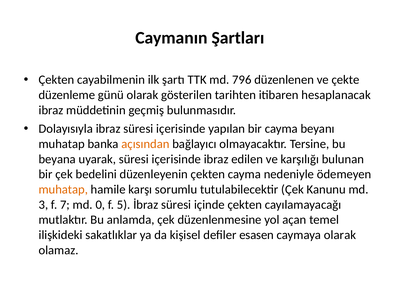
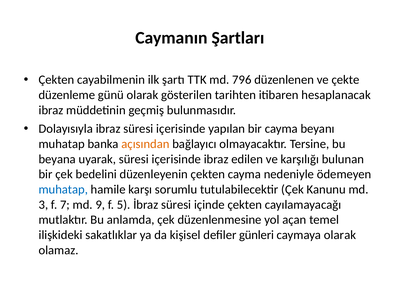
muhatap at (63, 189) colour: orange -> blue
0: 0 -> 9
esasen: esasen -> günleri
